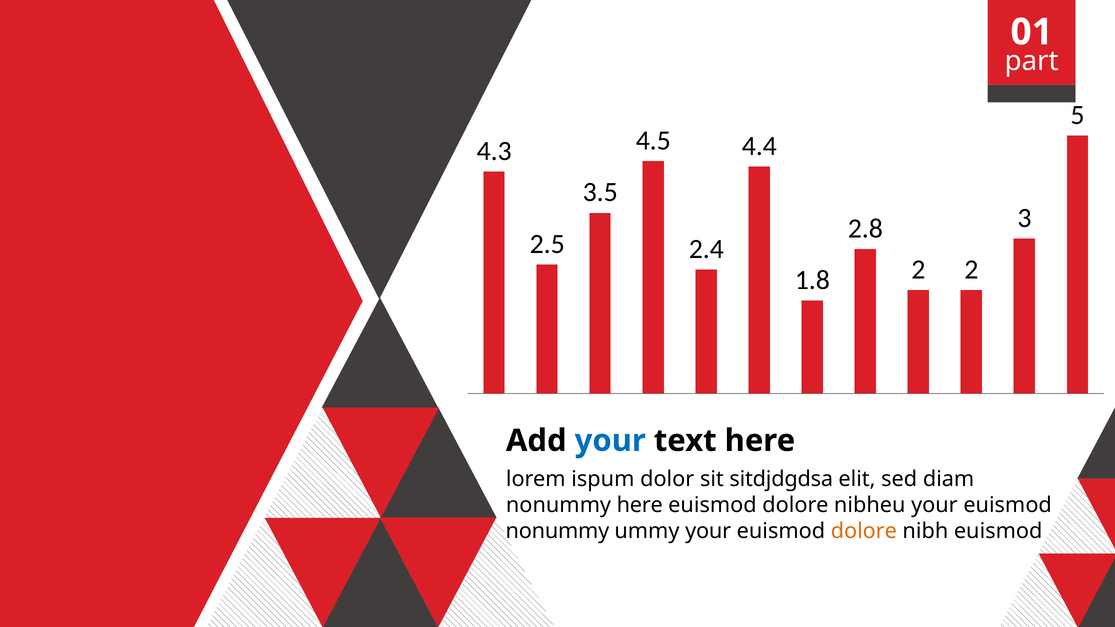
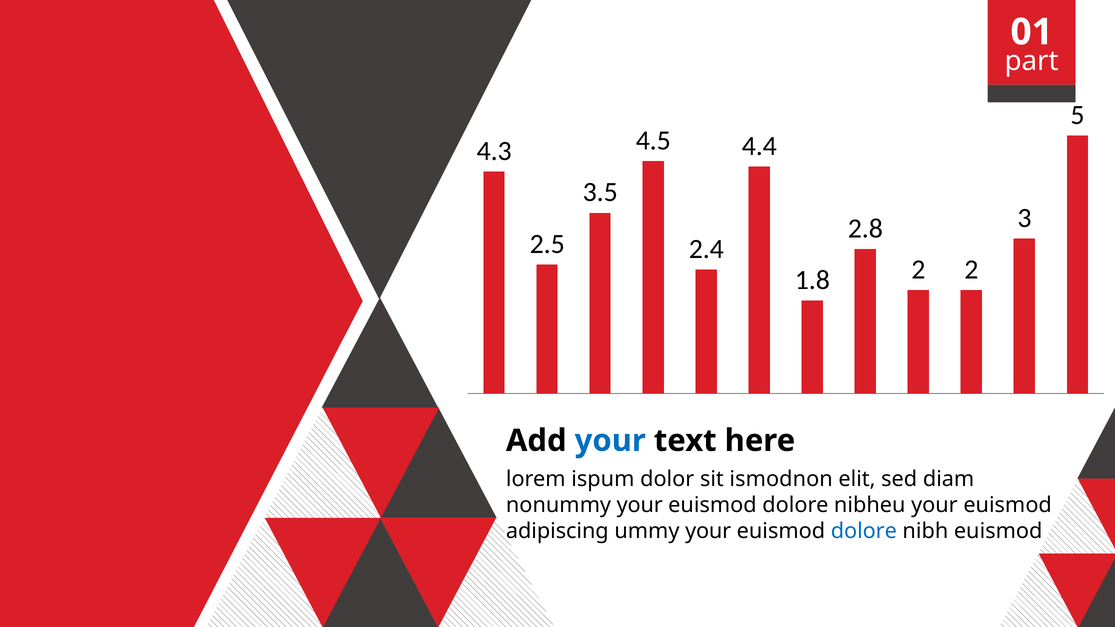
sitdjdgdsa: sitdjdgdsa -> ismodnon
nonummy here: here -> your
nonummy at (557, 531): nonummy -> adipiscing
dolore at (864, 531) colour: orange -> blue
